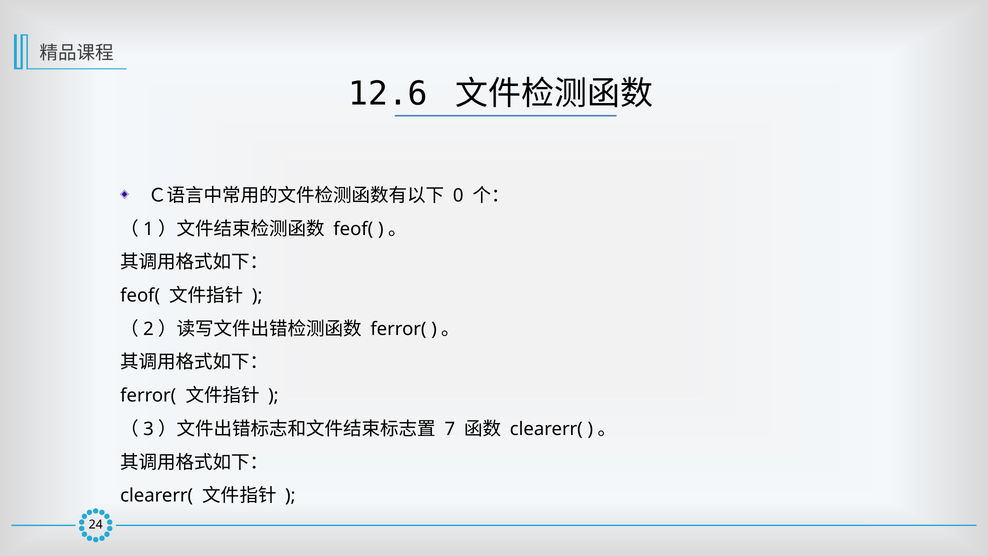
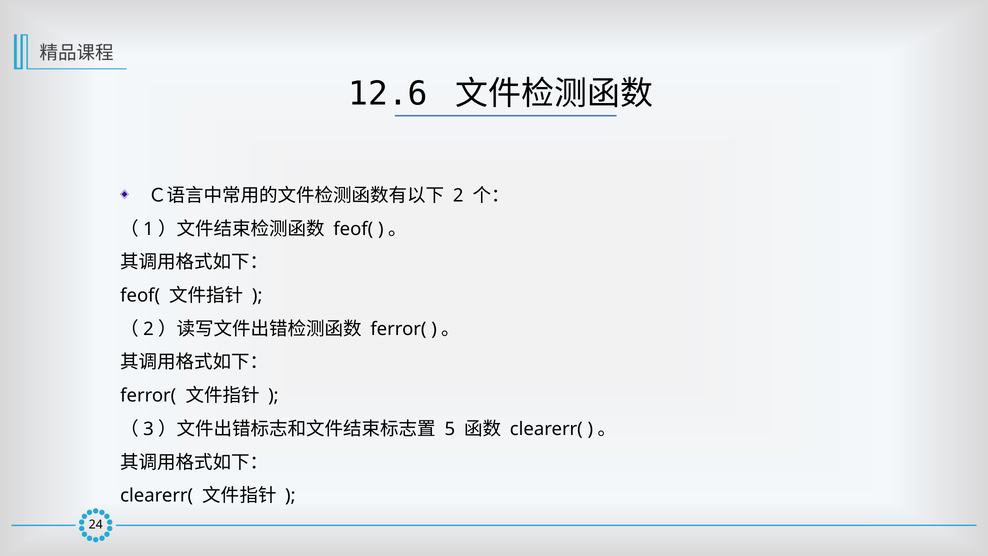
0: 0 -> 2
7: 7 -> 5
